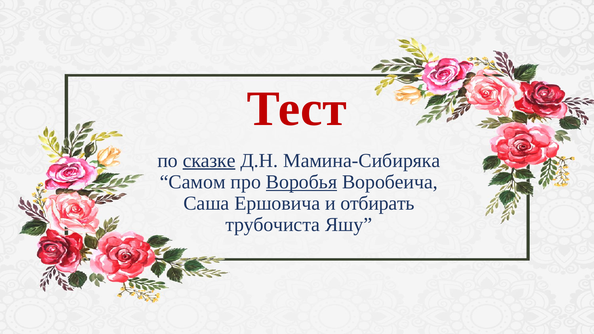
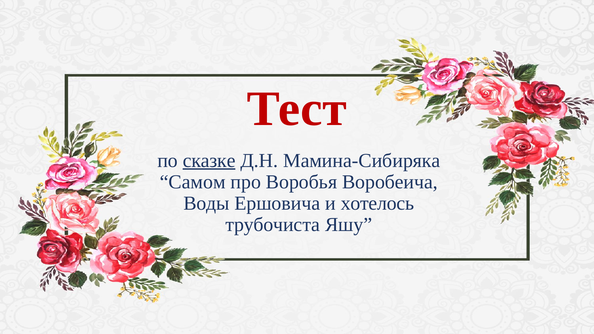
Воробья underline: present -> none
Саша: Саша -> Воды
отбирать: отбирать -> хотелось
